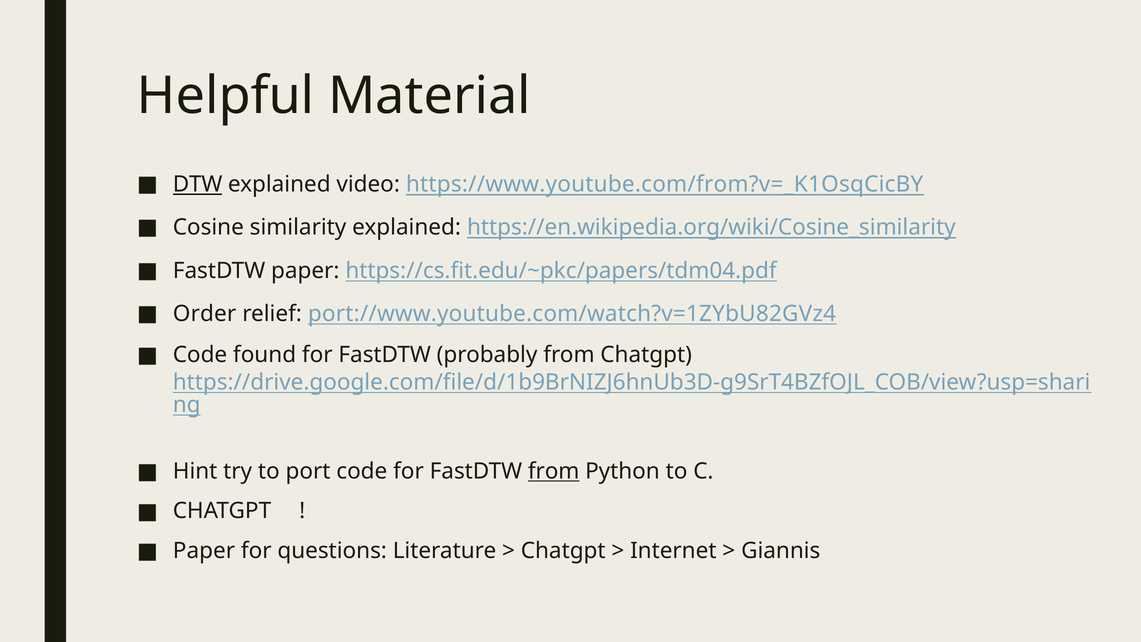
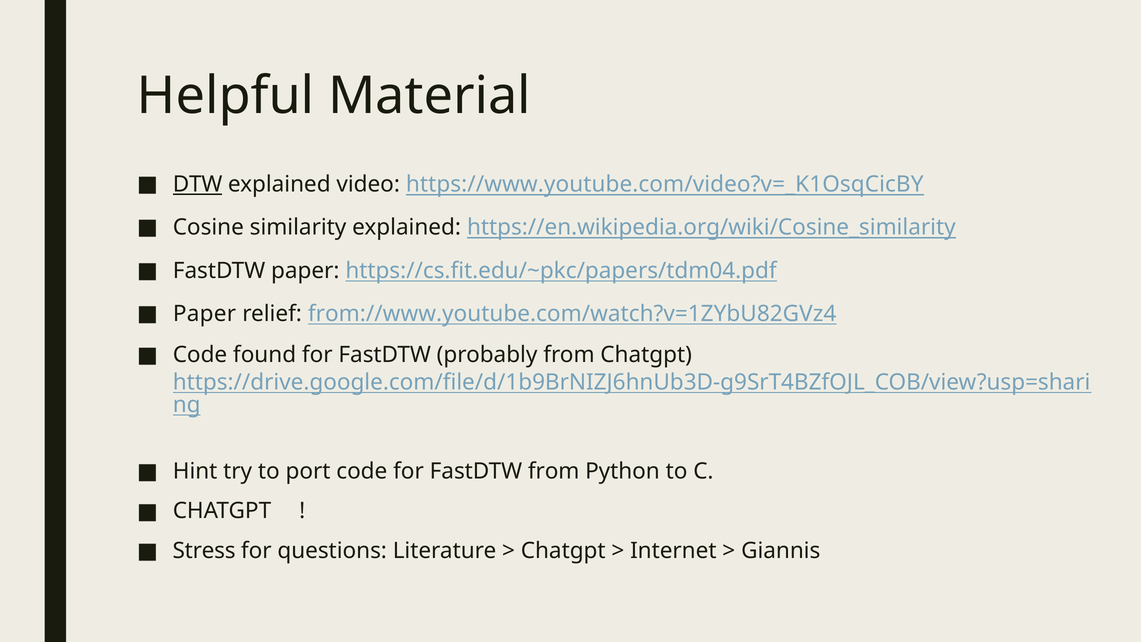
https://www.youtube.com/from?v=_K1OsqCicBY: https://www.youtube.com/from?v=_K1OsqCicBY -> https://www.youtube.com/video?v=_K1OsqCicBY
Order at (205, 314): Order -> Paper
port://www.youtube.com/watch?v=1ZYbU82GVz4: port://www.youtube.com/watch?v=1ZYbU82GVz4 -> from://www.youtube.com/watch?v=1ZYbU82GVz4
from at (554, 471) underline: present -> none
Paper at (204, 551): Paper -> Stress
